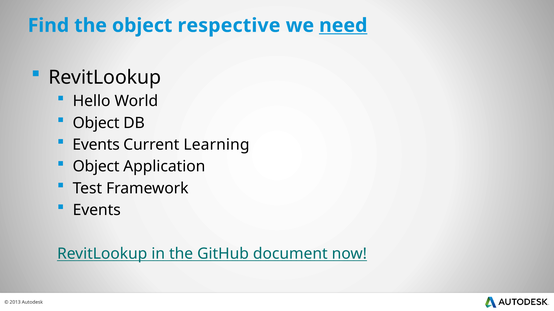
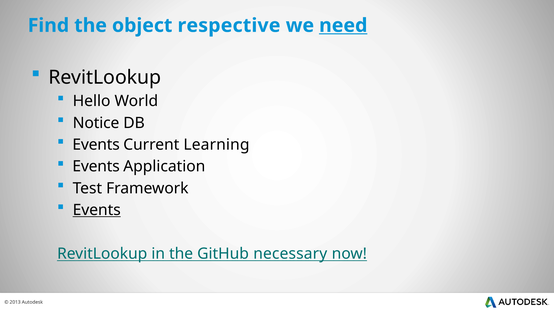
Object at (96, 123): Object -> Notice
Object at (96, 167): Object -> Events
Events at (97, 210) underline: none -> present
document: document -> necessary
